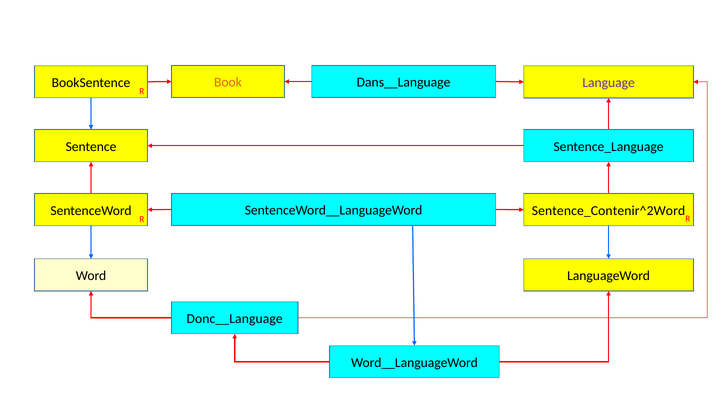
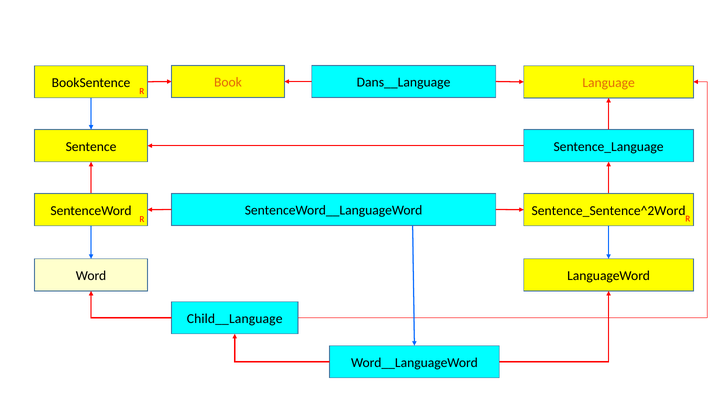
Language colour: purple -> orange
Sentence_Contenir^2Word: Sentence_Contenir^2Word -> Sentence_Sentence^2Word
Donc__Language: Donc__Language -> Child__Language
